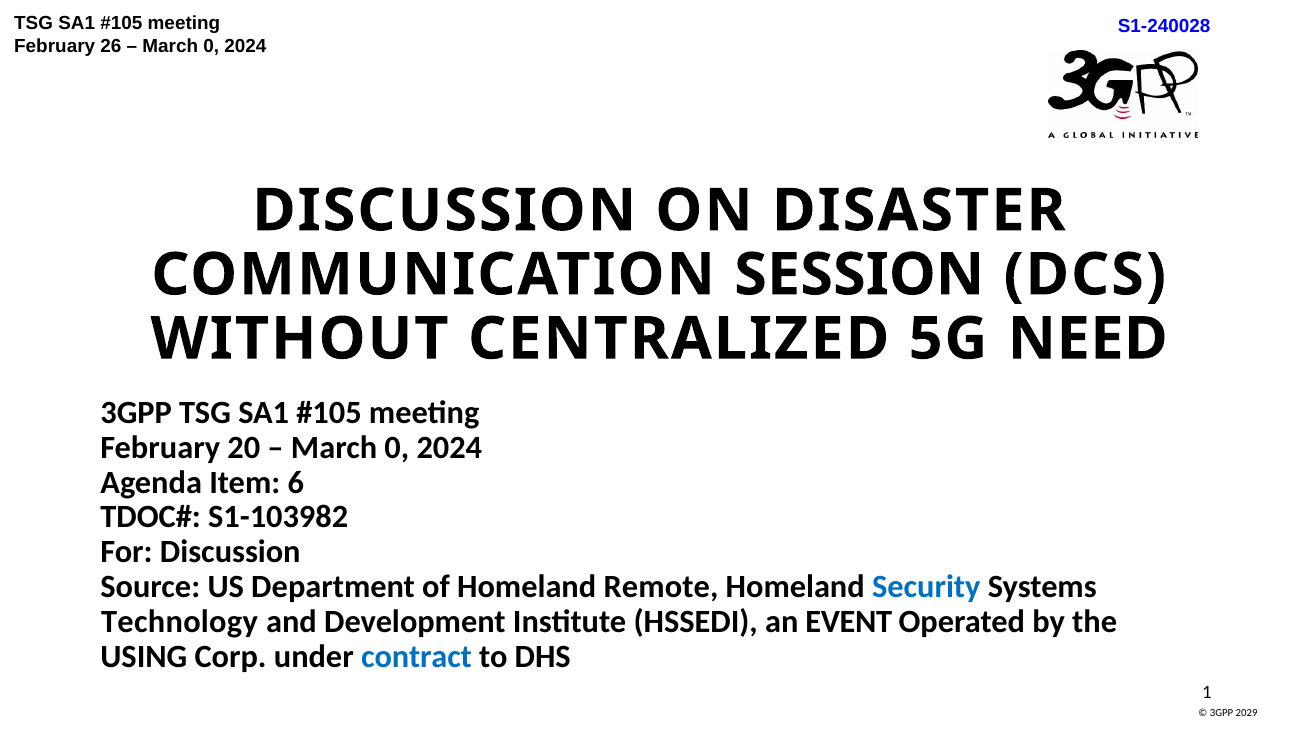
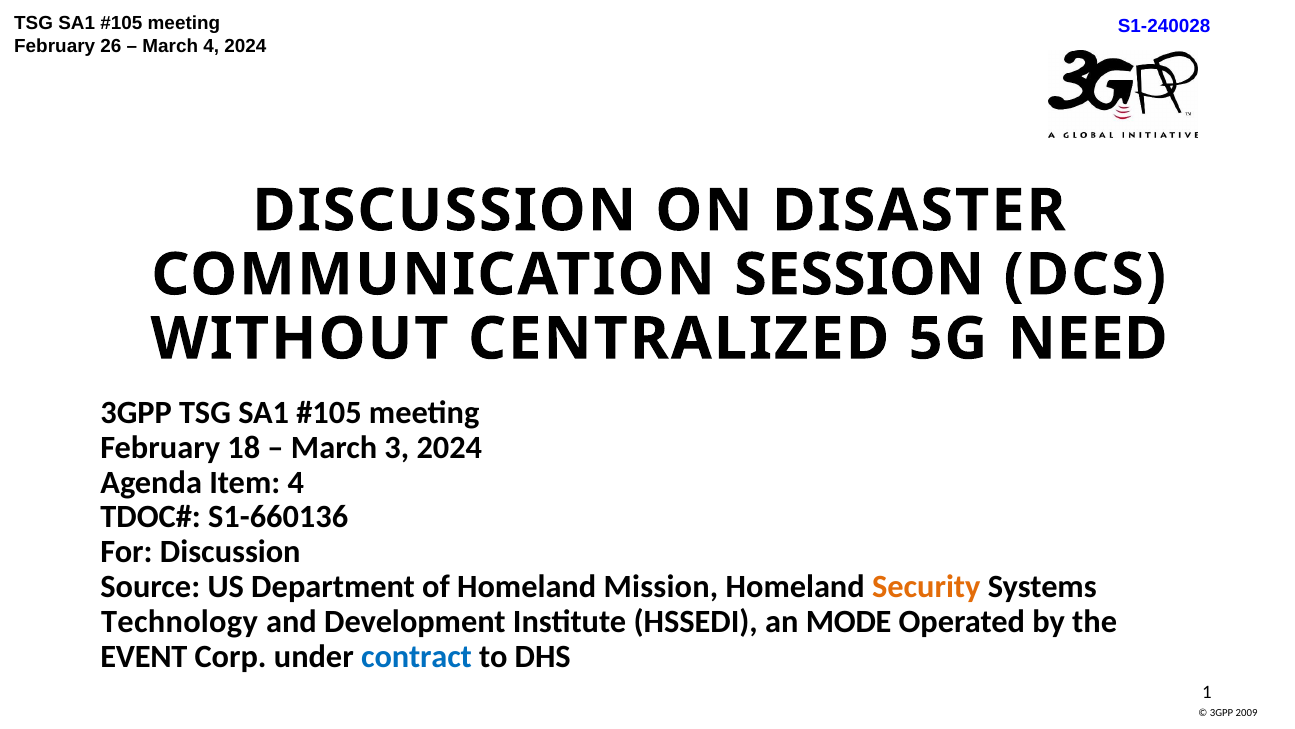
0 at (211, 46): 0 -> 4
20: 20 -> 18
0 at (397, 447): 0 -> 3
Item 6: 6 -> 4
S1-103982: S1-103982 -> S1-660136
Remote: Remote -> Mission
Security colour: blue -> orange
EVENT: EVENT -> MODE
USING: USING -> EVENT
2029: 2029 -> 2009
